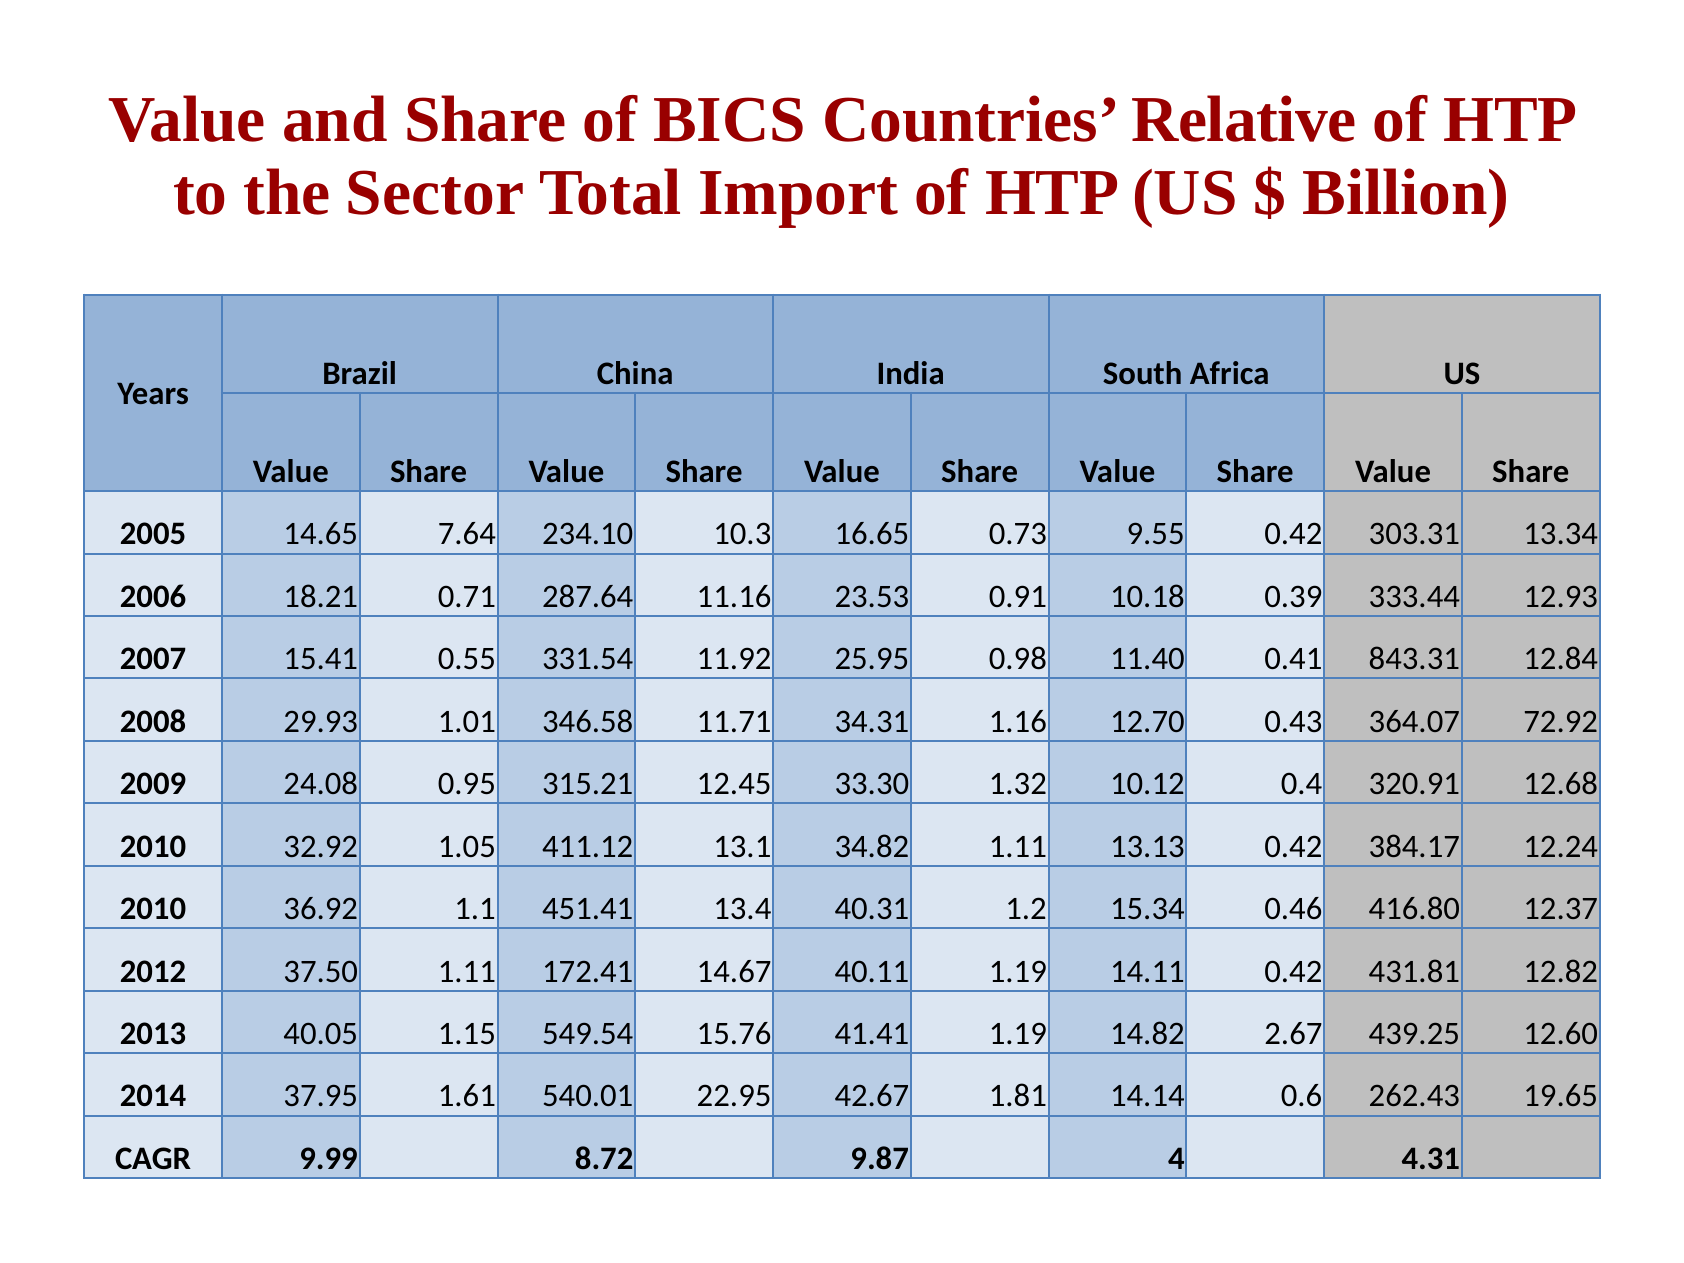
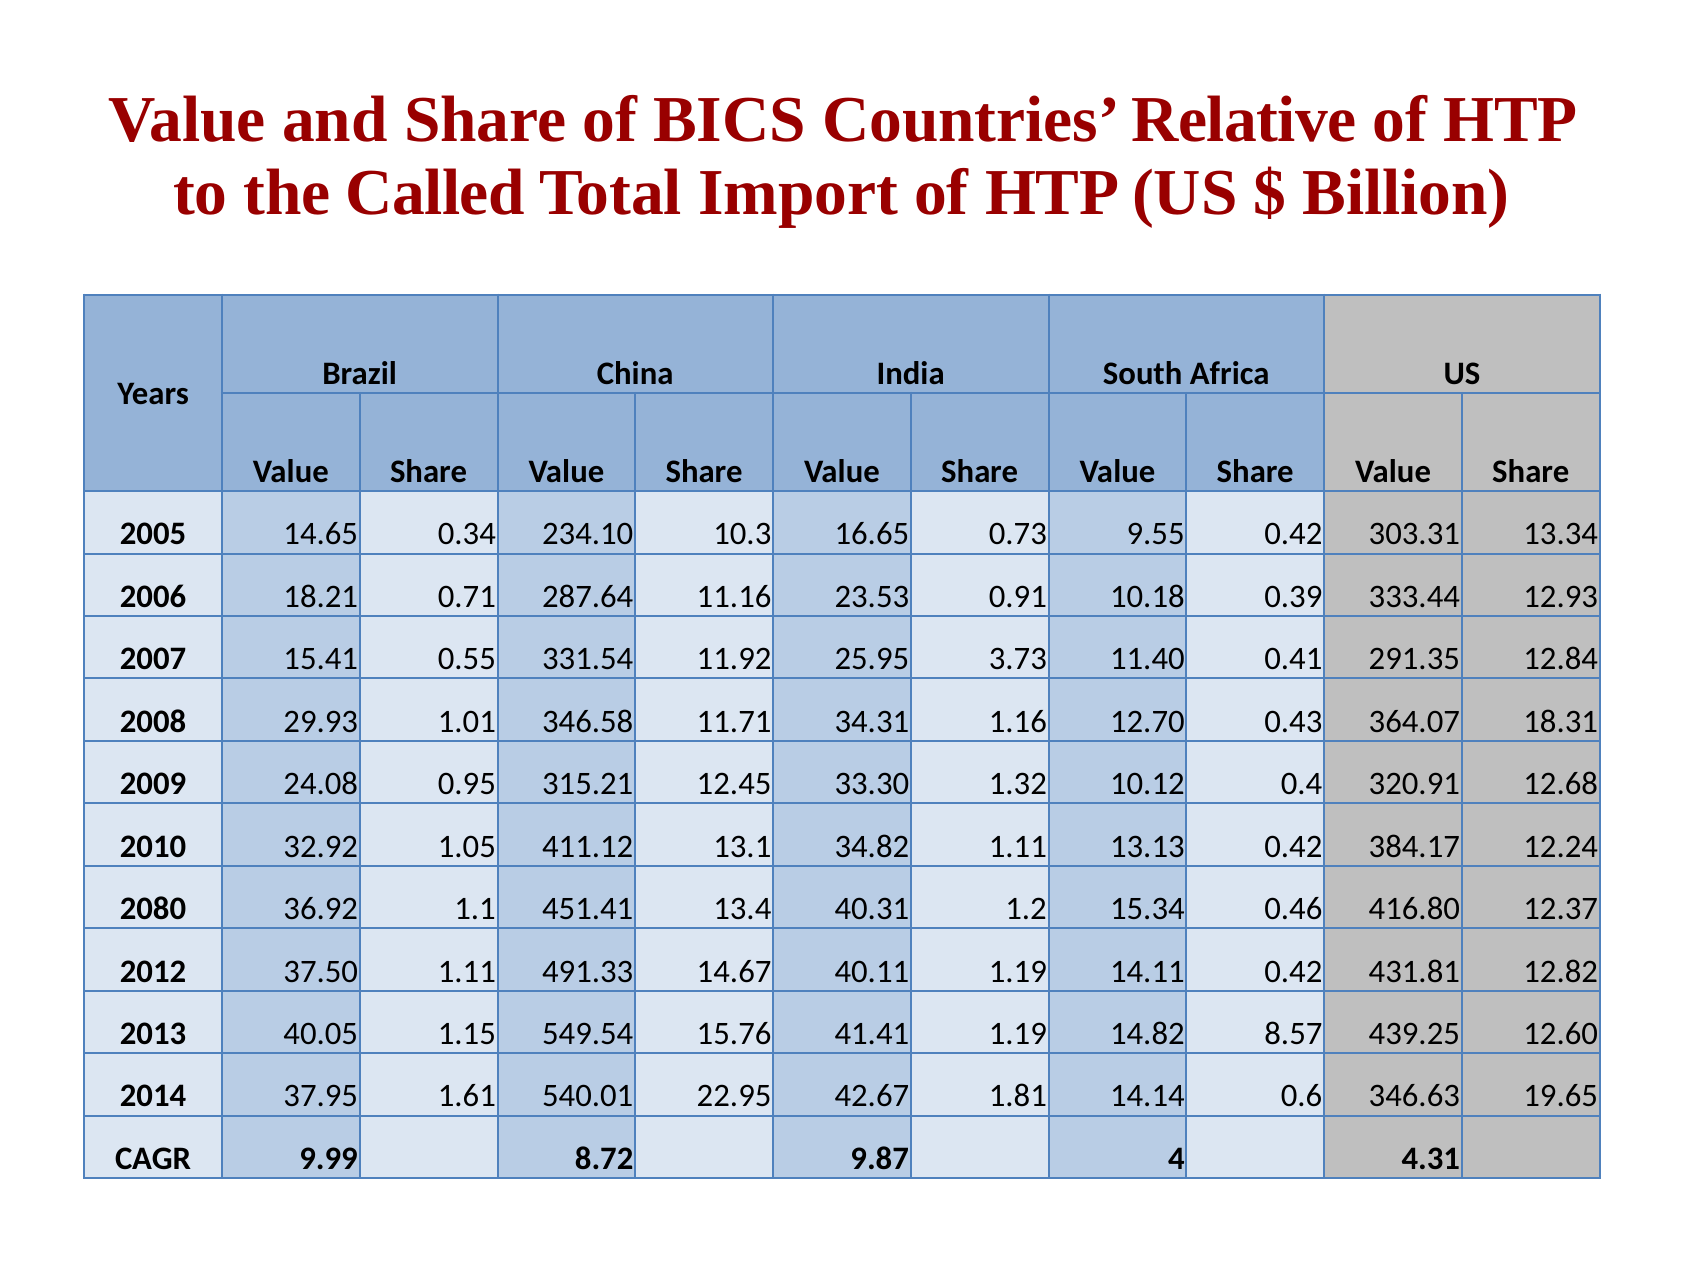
Sector: Sector -> Called
7.64: 7.64 -> 0.34
0.98: 0.98 -> 3.73
843.31: 843.31 -> 291.35
72.92: 72.92 -> 18.31
2010 at (153, 909): 2010 -> 2080
172.41: 172.41 -> 491.33
2.67: 2.67 -> 8.57
262.43: 262.43 -> 346.63
